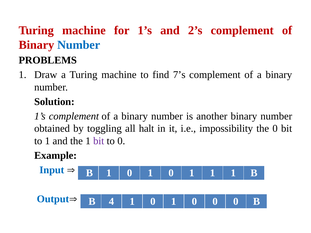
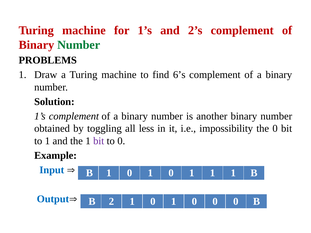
Number at (79, 45) colour: blue -> green
7’s: 7’s -> 6’s
halt: halt -> less
4: 4 -> 2
